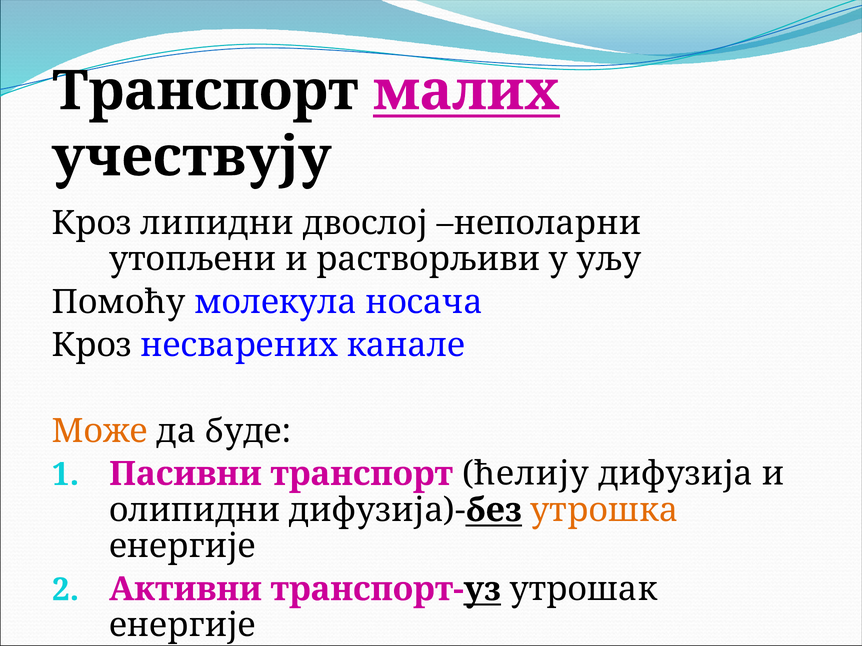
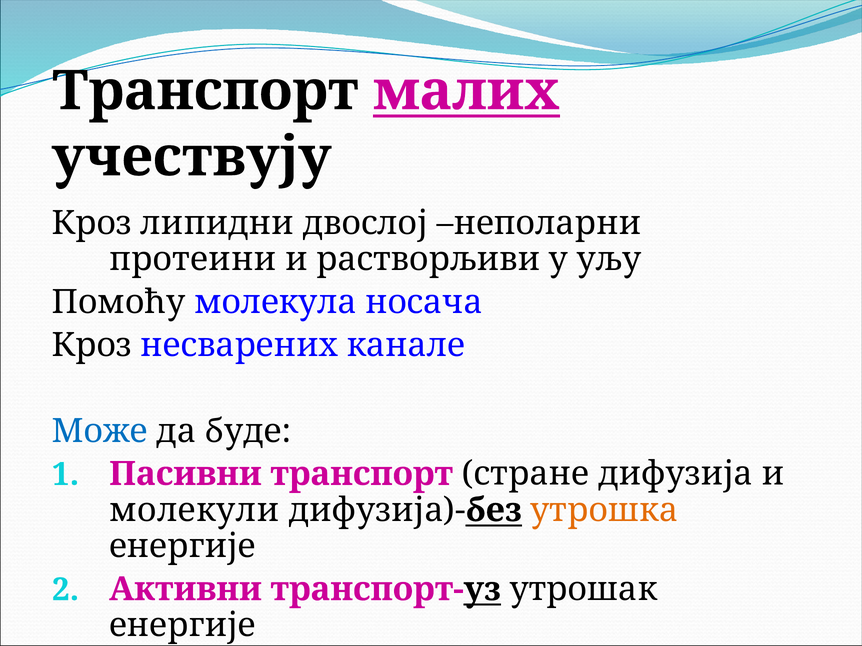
утопљени: утопљени -> протеини
Може colour: orange -> blue
ћелију: ћелију -> стране
олипидни: олипидни -> молекули
